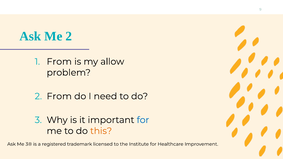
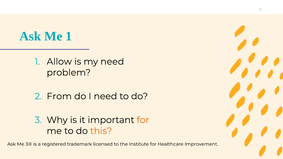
Me 2: 2 -> 1
From at (59, 62): From -> Allow
my allow: allow -> need
for at (143, 120) colour: blue -> orange
